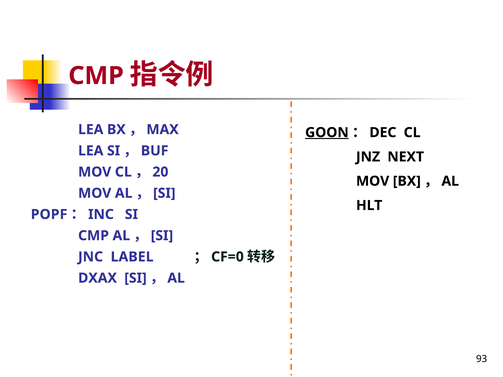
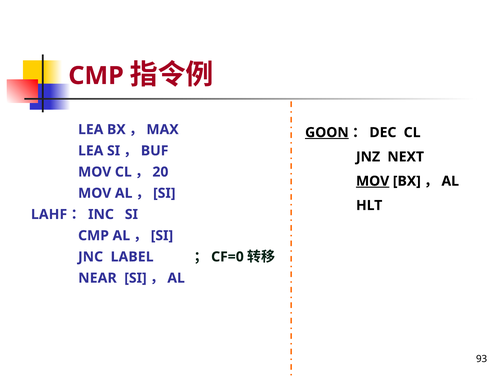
MOV at (373, 181) underline: none -> present
POPF: POPF -> LAHF
DXAX: DXAX -> NEAR
